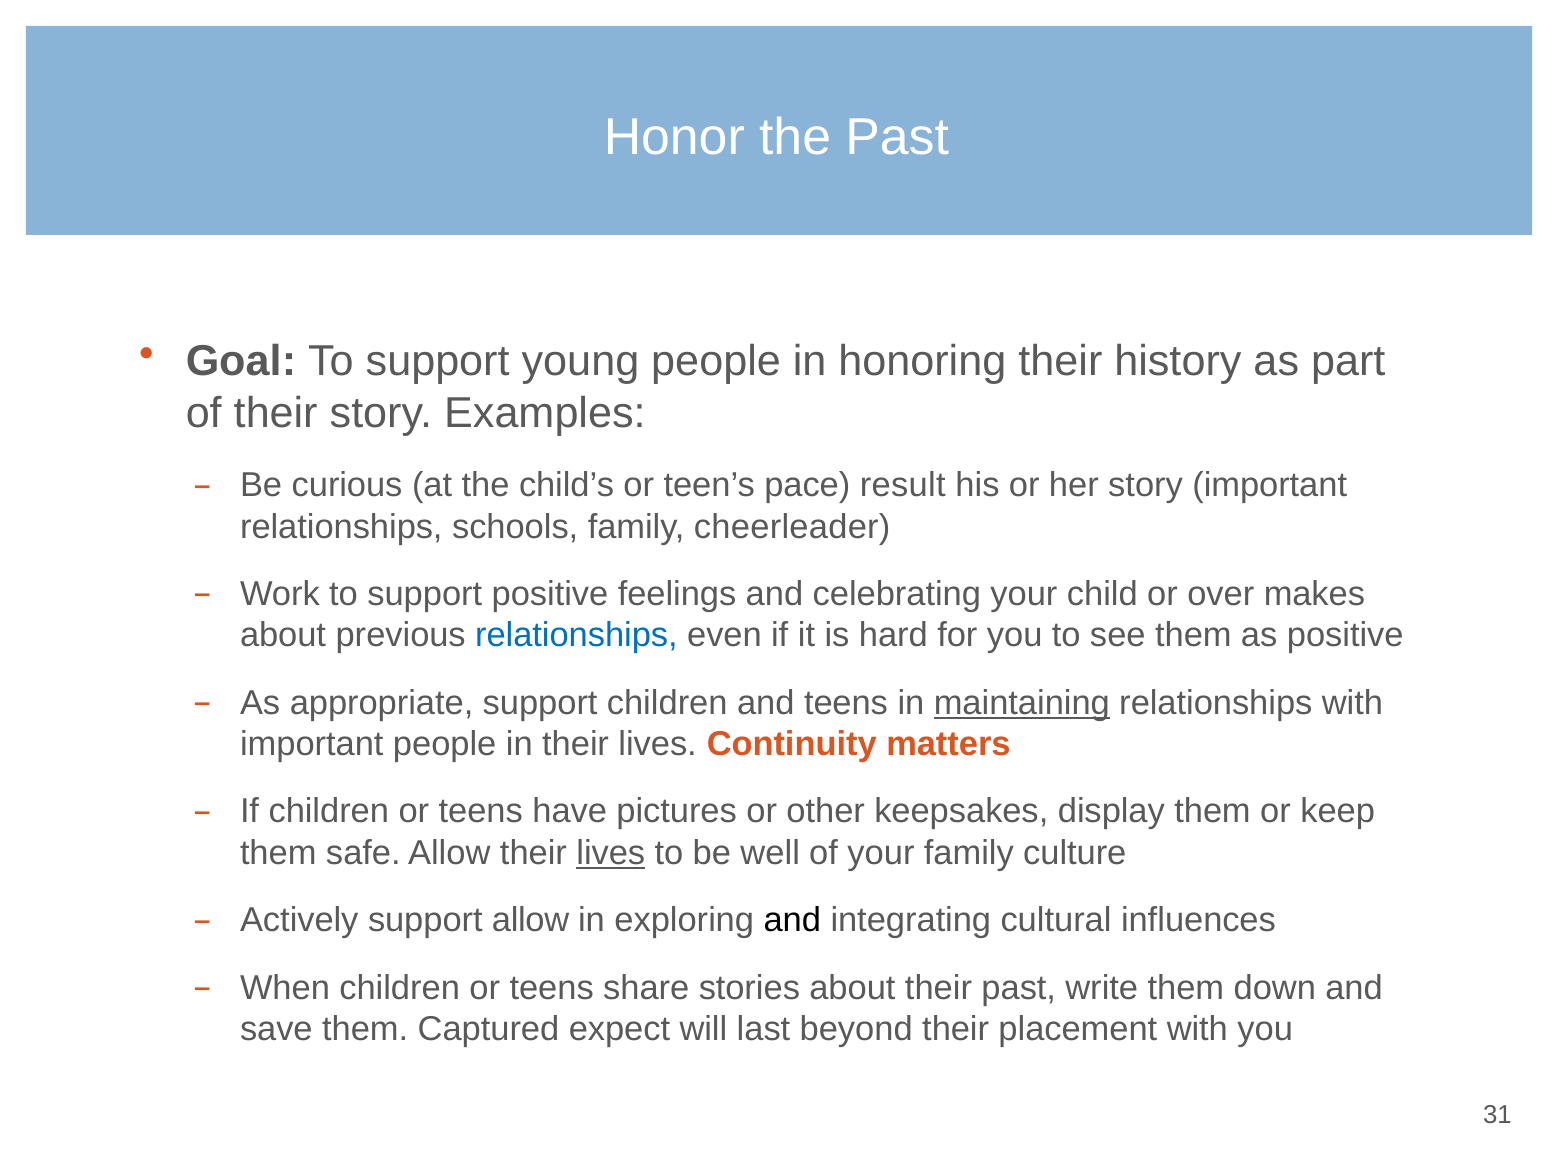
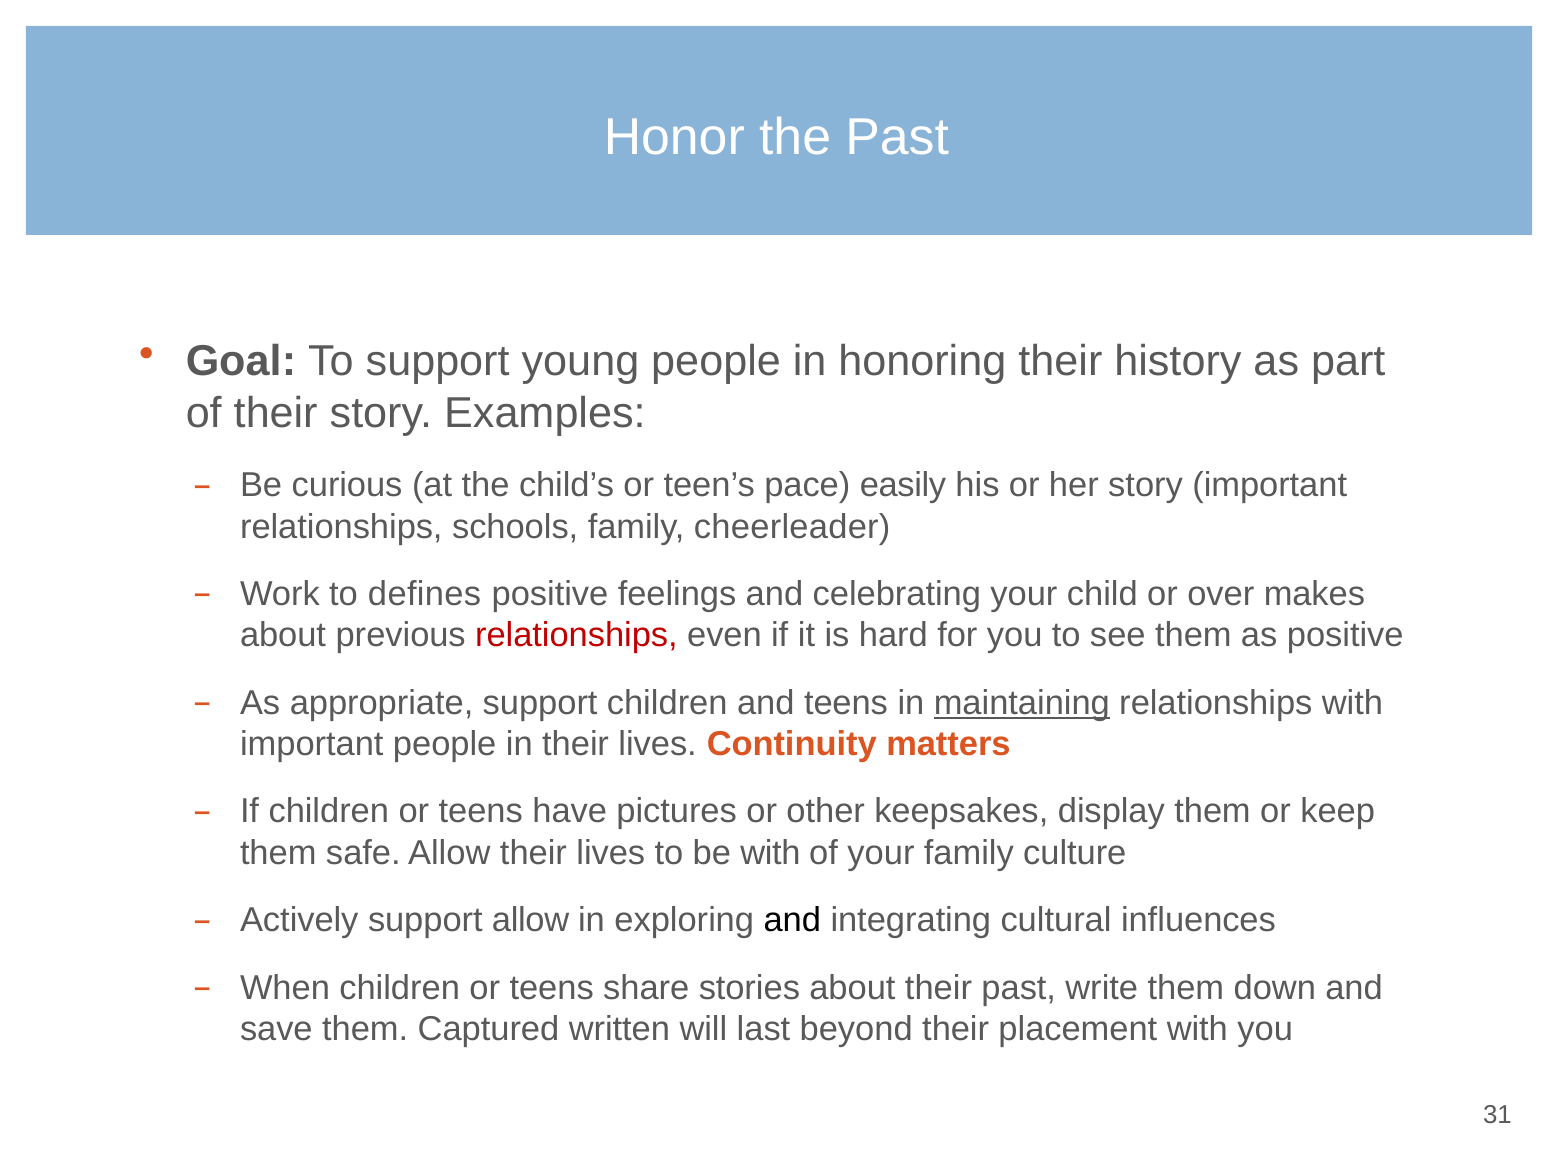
result: result -> easily
Work to support: support -> defines
relationships at (576, 635) colour: blue -> red
lives at (611, 853) underline: present -> none
be well: well -> with
expect: expect -> written
